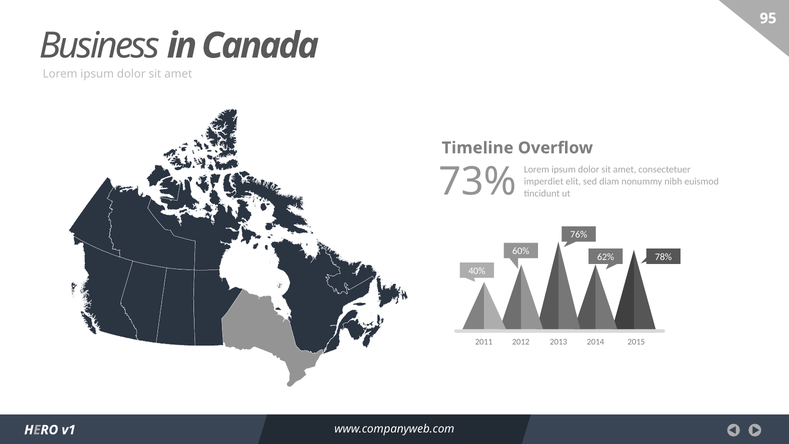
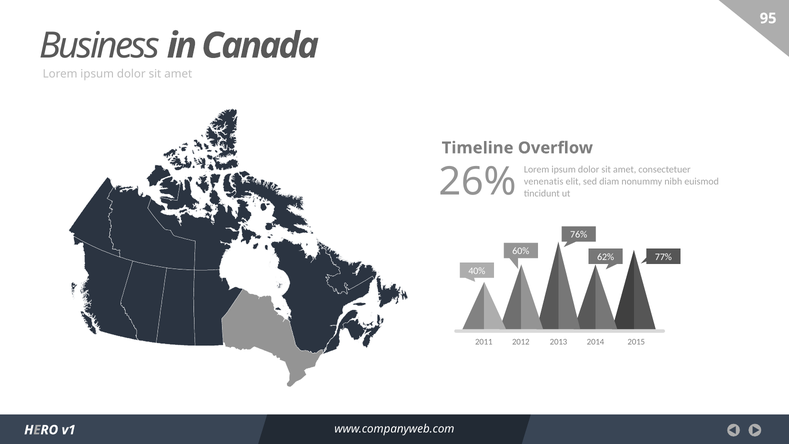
73%: 73% -> 26%
imperdiet: imperdiet -> venenatis
78%: 78% -> 77%
